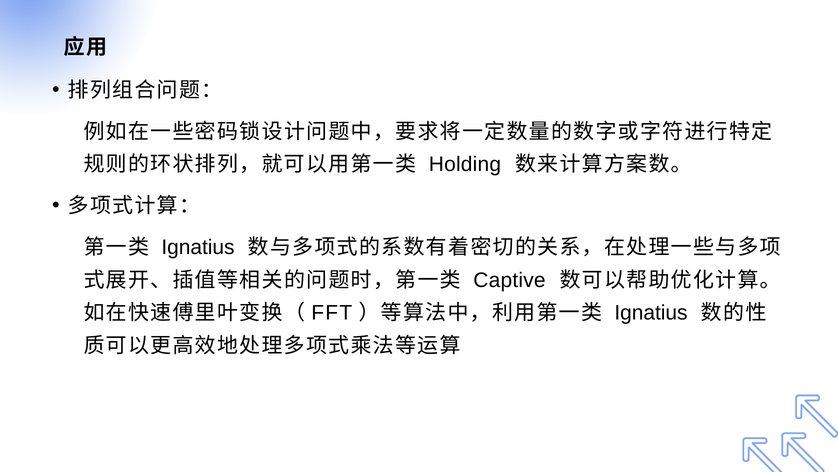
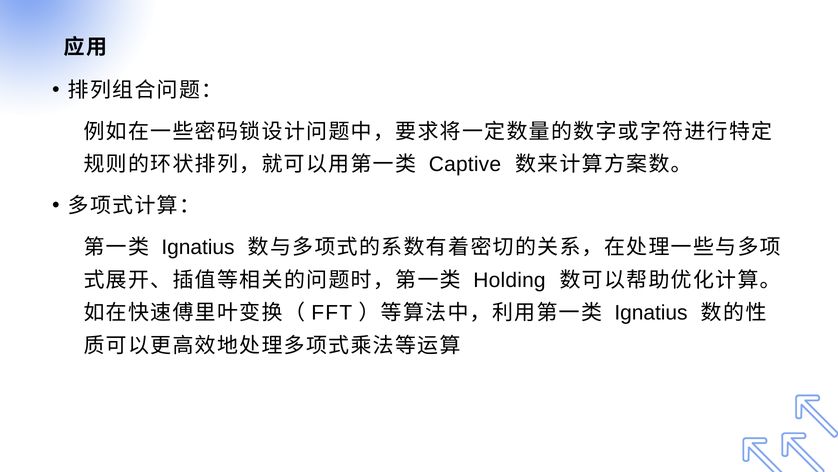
Holding: Holding -> Captive
Captive: Captive -> Holding
